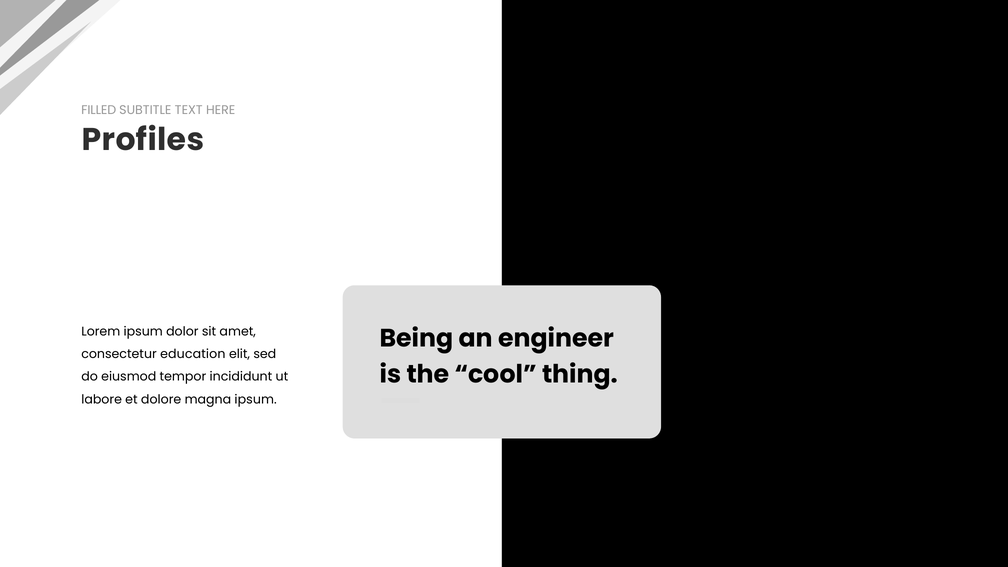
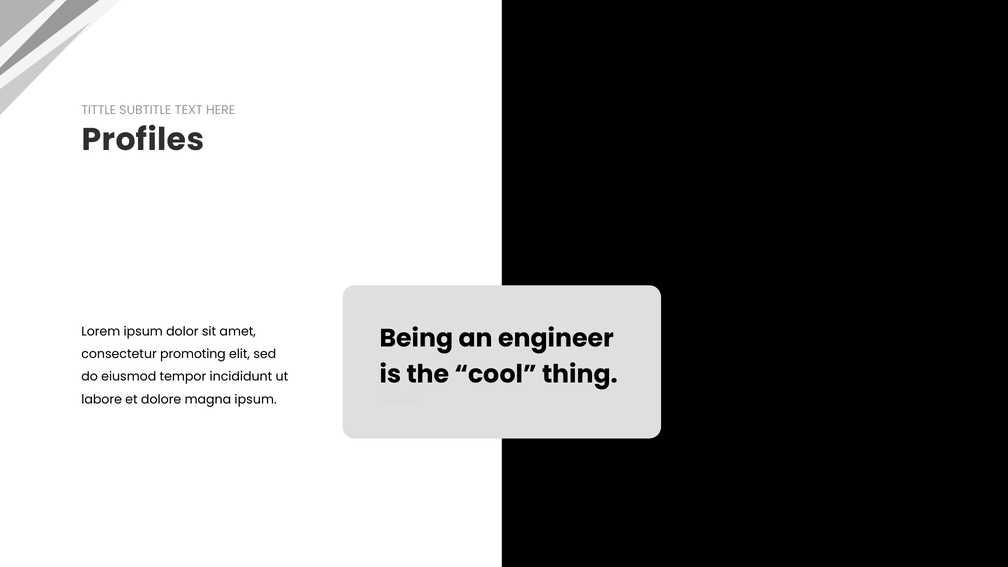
FILLED: FILLED -> TITTLE
education: education -> promoting
